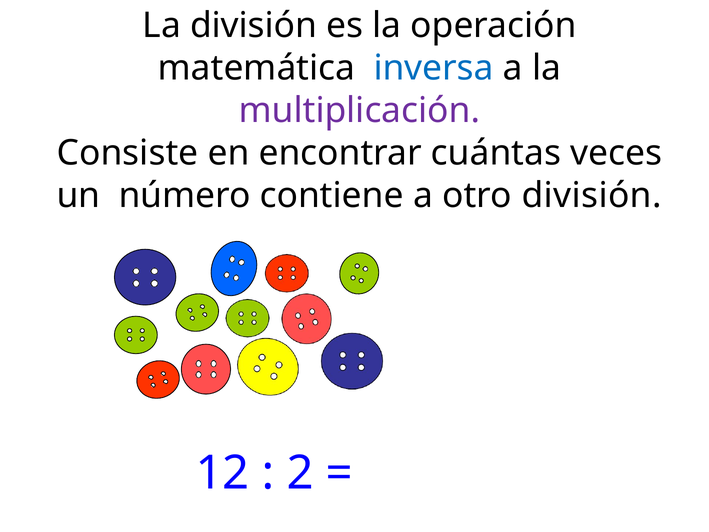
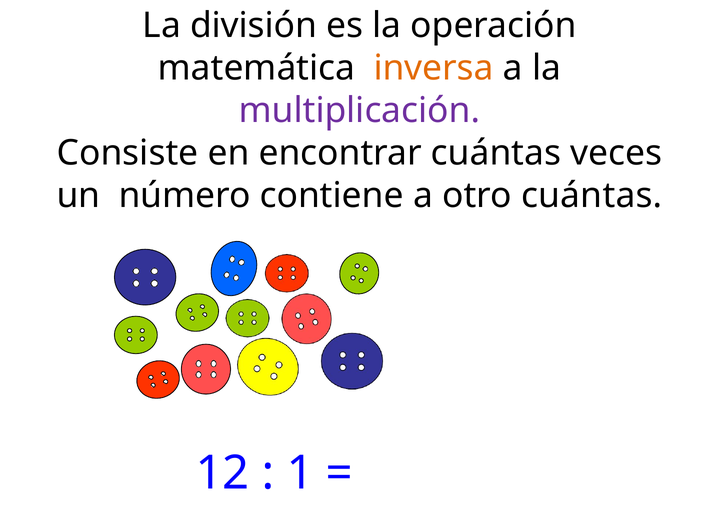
inversa colour: blue -> orange
otro división: división -> cuántas
2: 2 -> 1
